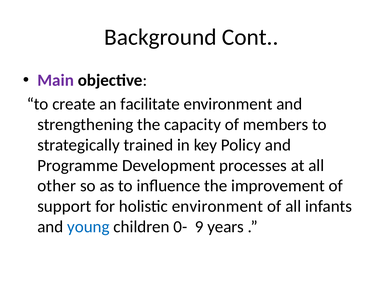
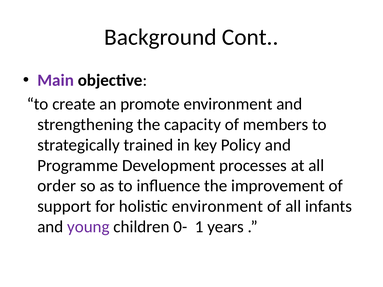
facilitate: facilitate -> promote
other: other -> order
young colour: blue -> purple
9: 9 -> 1
